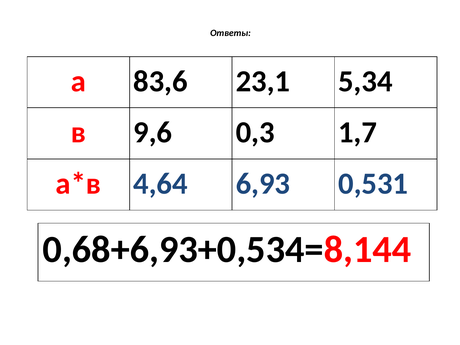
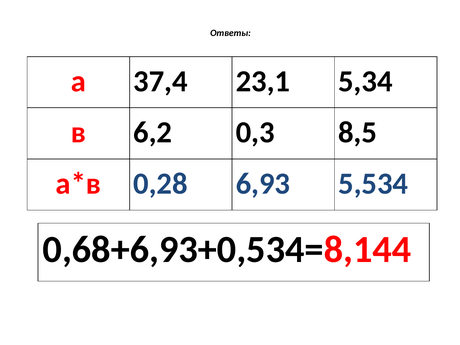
83,6: 83,6 -> 37,4
9,6: 9,6 -> 6,2
1,7: 1,7 -> 8,5
4,64: 4,64 -> 0,28
0,531: 0,531 -> 5,534
